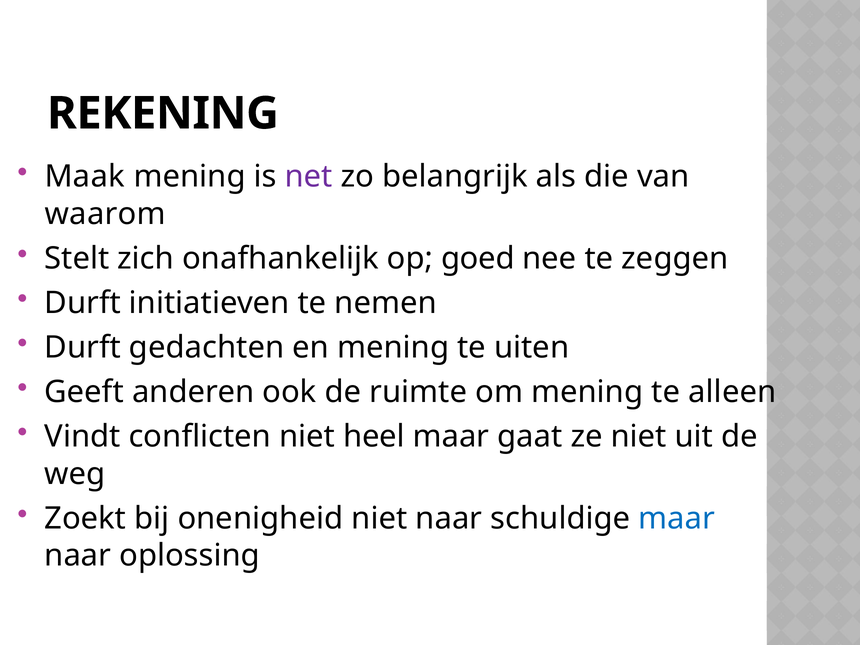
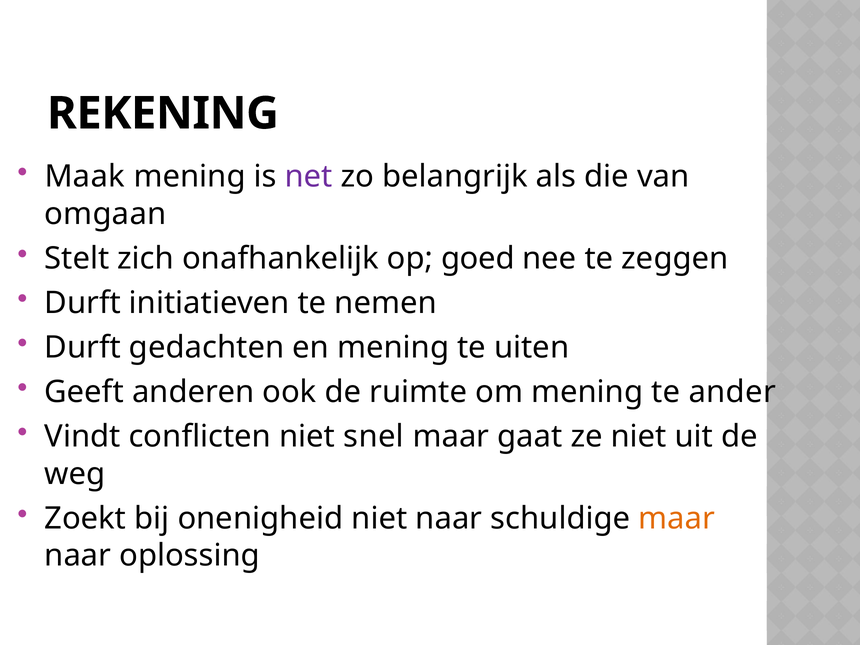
waarom: waarom -> omgaan
alleen: alleen -> ander
heel: heel -> snel
maar at (677, 518) colour: blue -> orange
